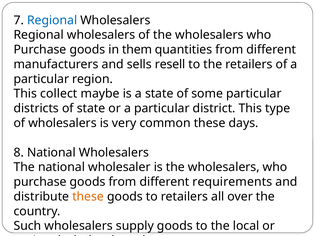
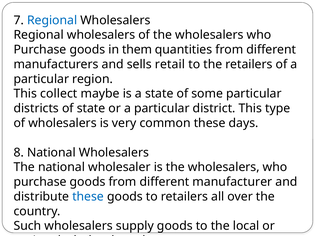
resell: resell -> retail
requirements: requirements -> manufacturer
these at (88, 197) colour: orange -> blue
